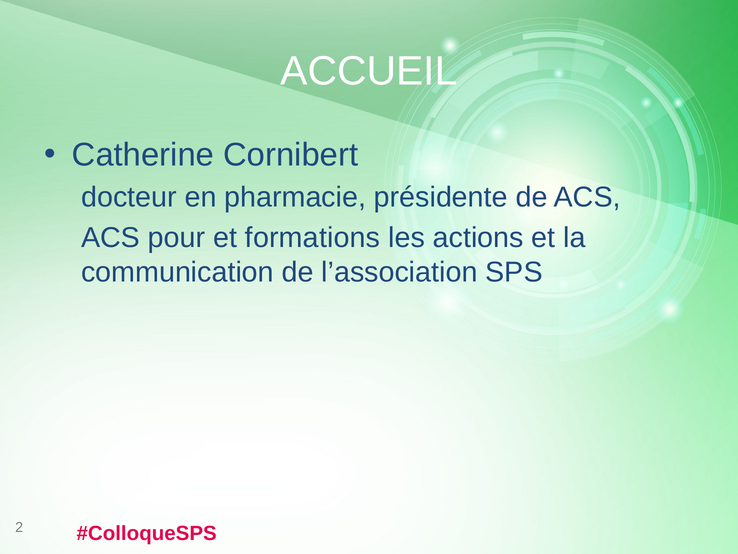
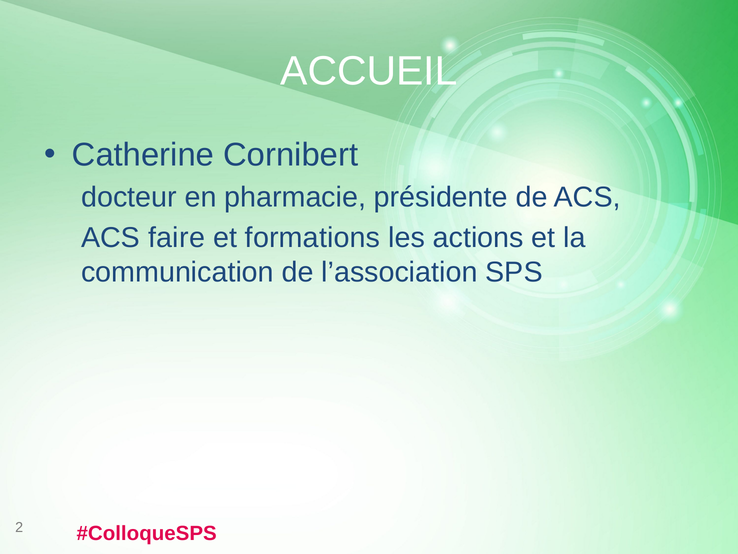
pour: pour -> faire
